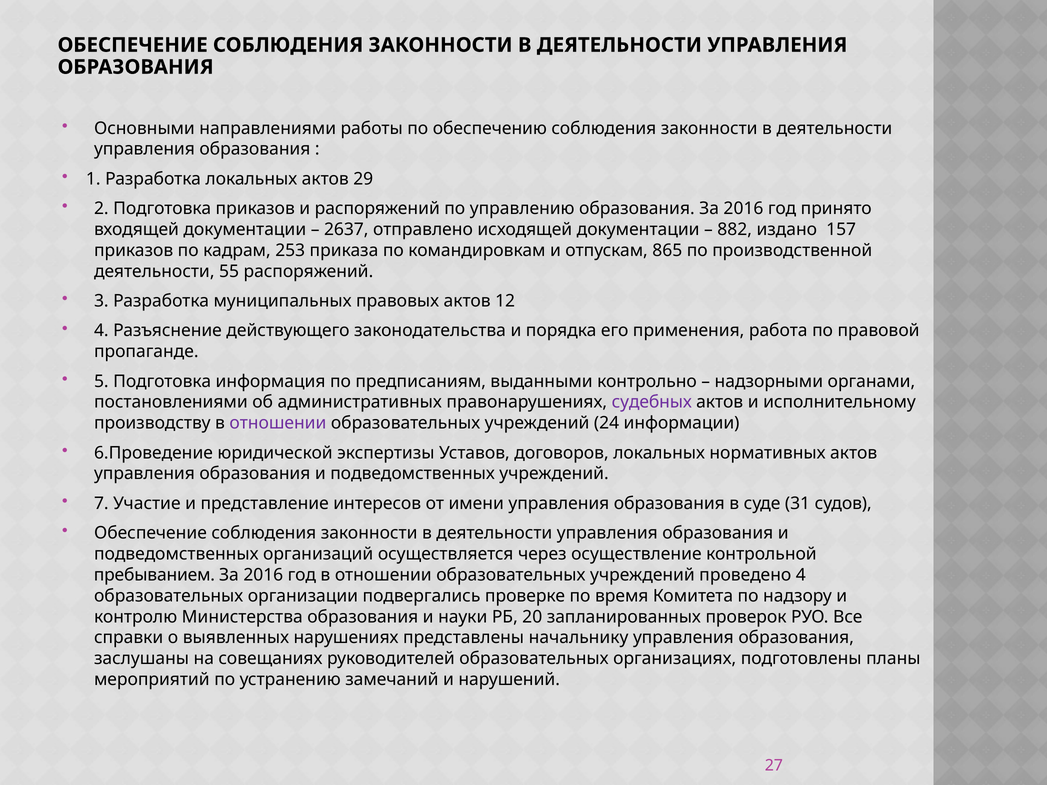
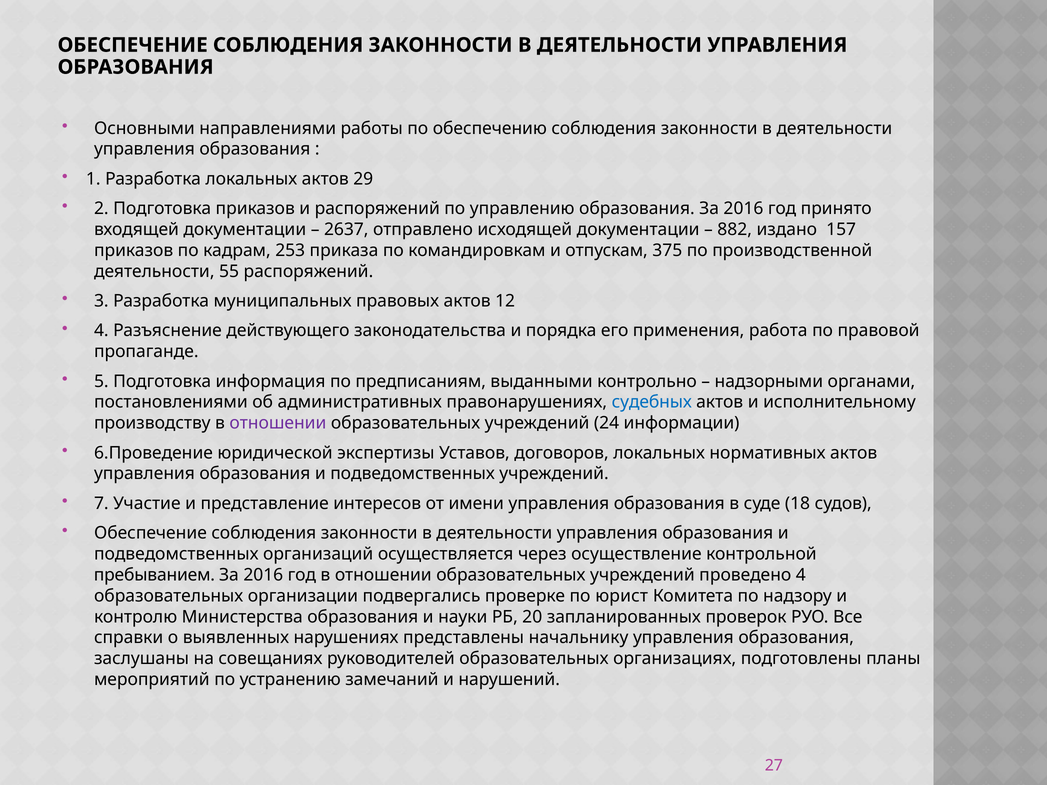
865: 865 -> 375
судебных colour: purple -> blue
31: 31 -> 18
время: время -> юрист
